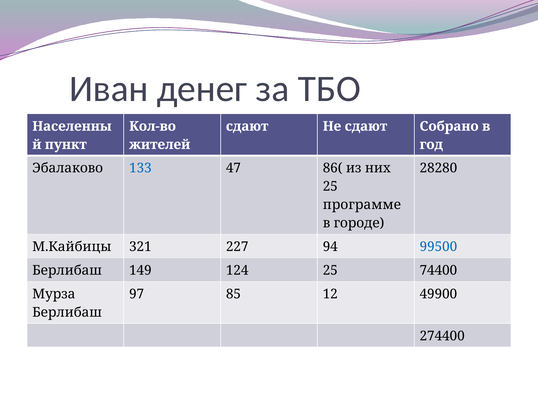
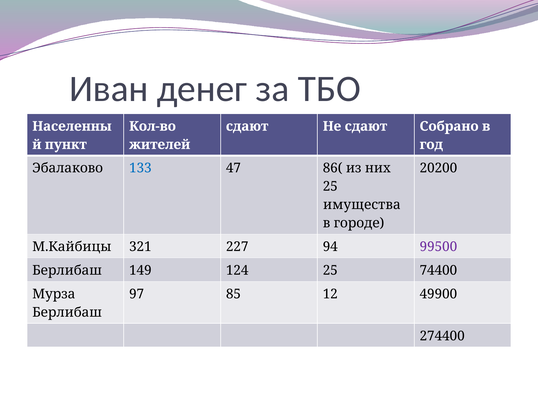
28280: 28280 -> 20200
программе: программе -> имущества
99500 colour: blue -> purple
